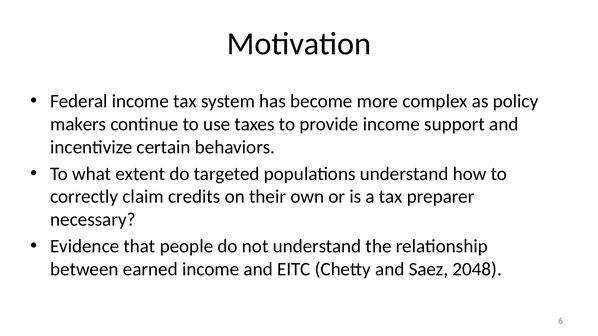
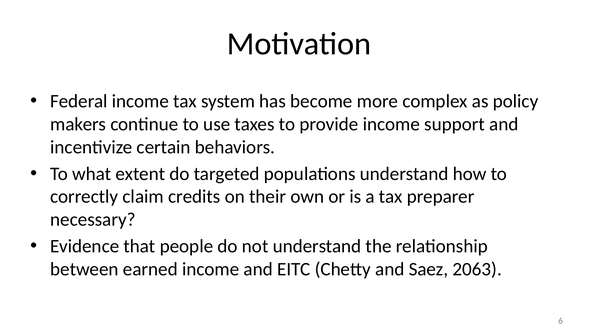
2048: 2048 -> 2063
